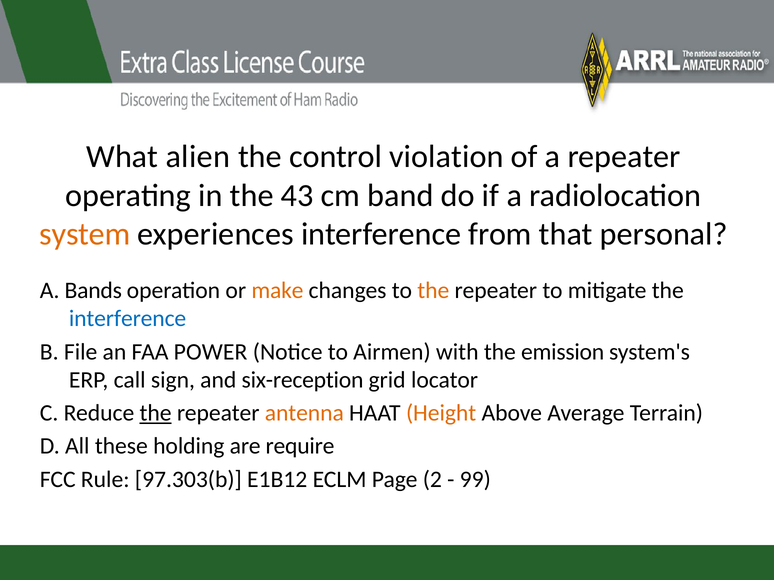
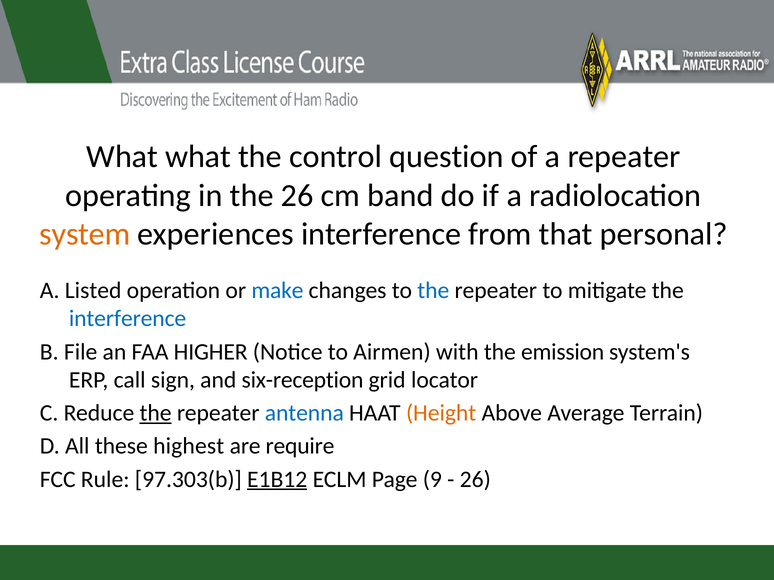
What alien: alien -> what
violation: violation -> question
the 43: 43 -> 26
Bands: Bands -> Listed
make colour: orange -> blue
the at (433, 291) colour: orange -> blue
POWER: POWER -> HIGHER
antenna colour: orange -> blue
holding: holding -> highest
E1B12 underline: none -> present
2: 2 -> 9
99 at (475, 480): 99 -> 26
